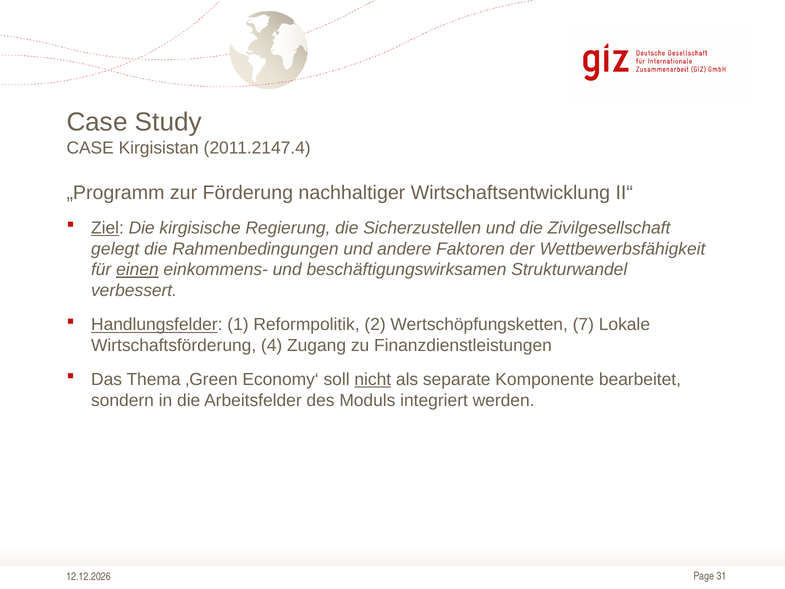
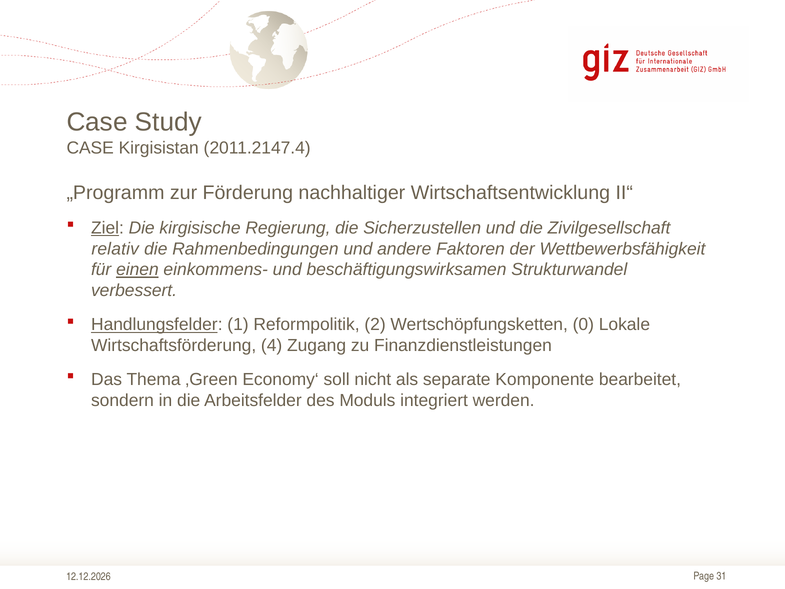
gelegt: gelegt -> relativ
7: 7 -> 0
nicht underline: present -> none
